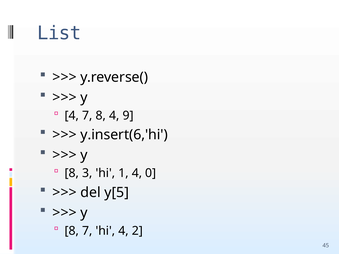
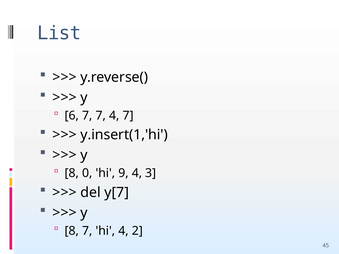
4 at (72, 116): 4 -> 6
7 8: 8 -> 7
4 9: 9 -> 7
y.insert(6,'hi: y.insert(6,'hi -> y.insert(1,'hi
3: 3 -> 0
1: 1 -> 9
0: 0 -> 3
y[5: y[5 -> y[7
